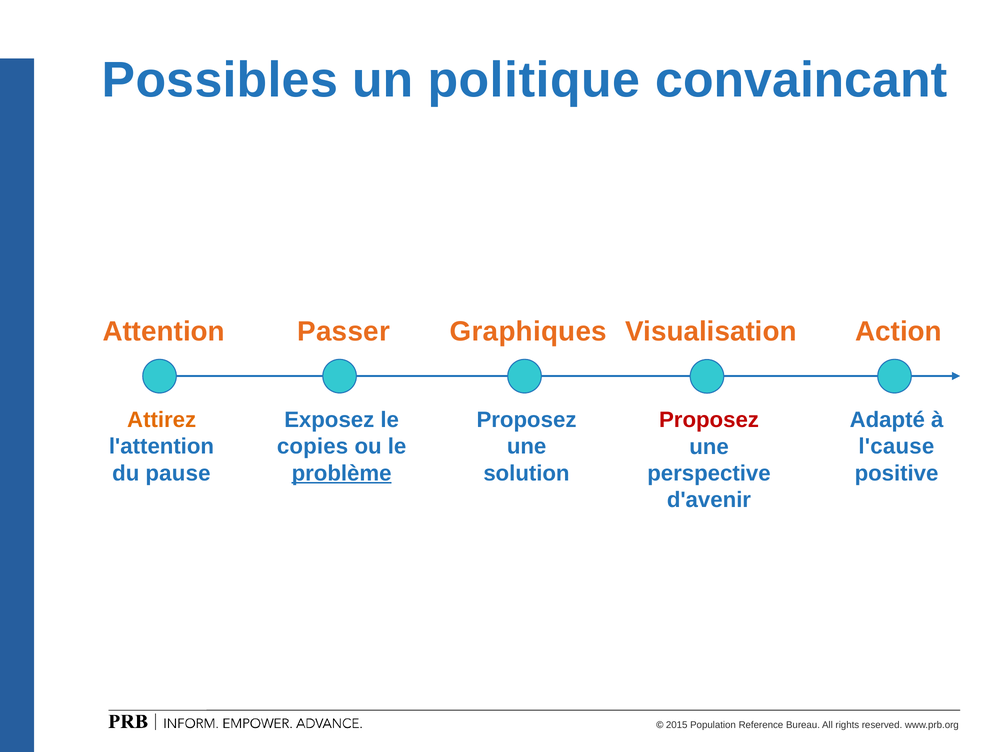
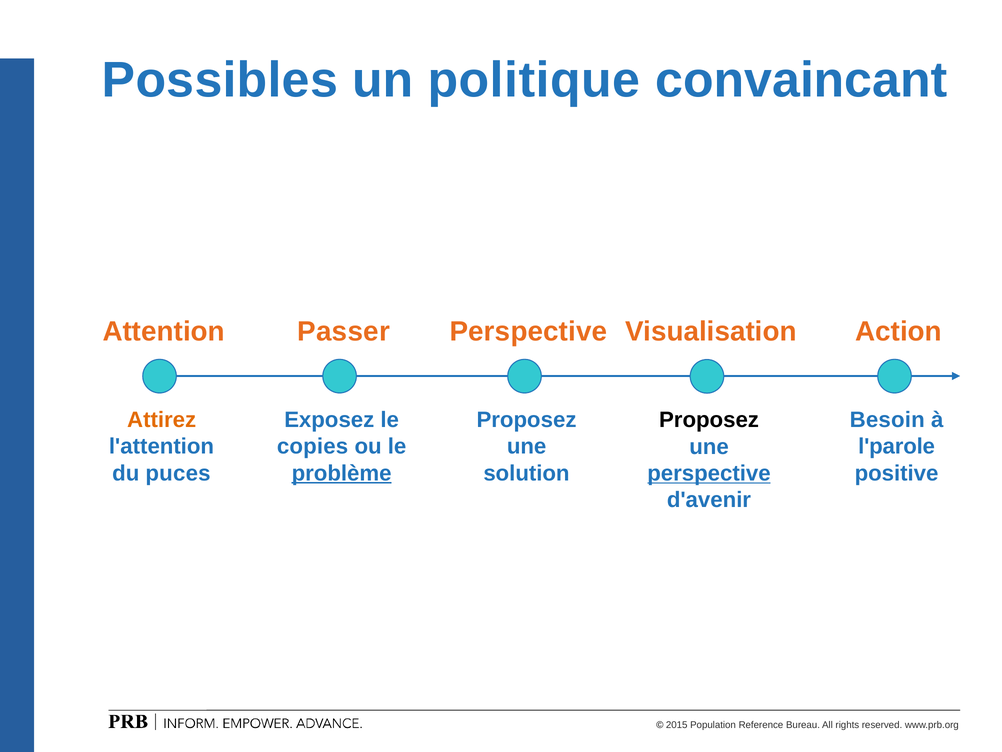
Graphiques at (528, 331): Graphiques -> Perspective
Adapté: Adapté -> Besoin
Proposez at (709, 420) colour: red -> black
l'cause: l'cause -> l'parole
pause: pause -> puces
perspective at (709, 473) underline: none -> present
